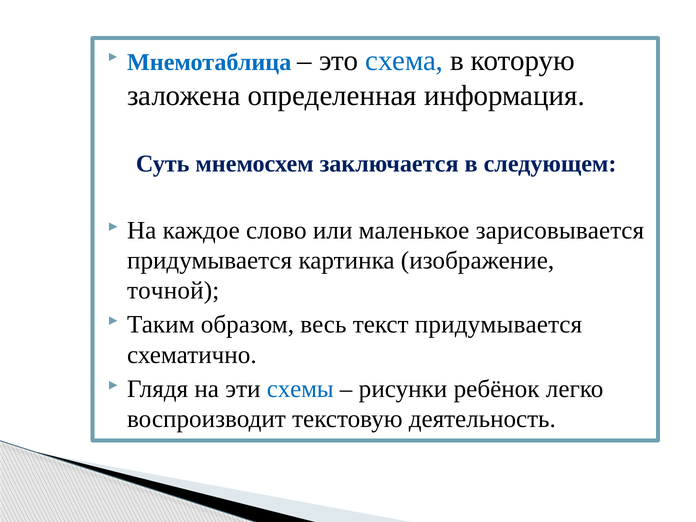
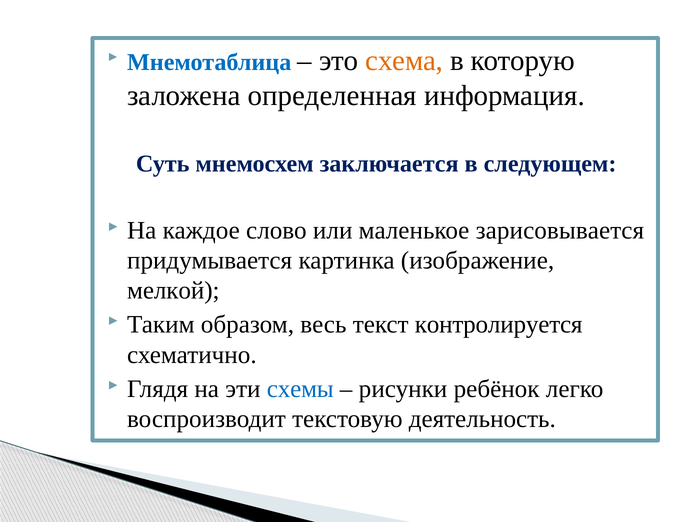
схема colour: blue -> orange
точной: точной -> мелкой
текст придумывается: придумывается -> контролируется
